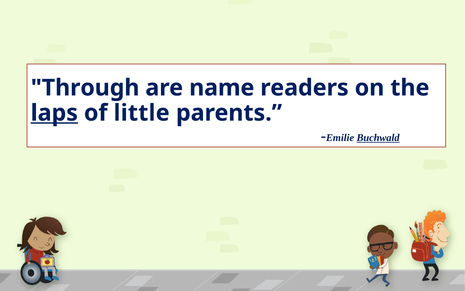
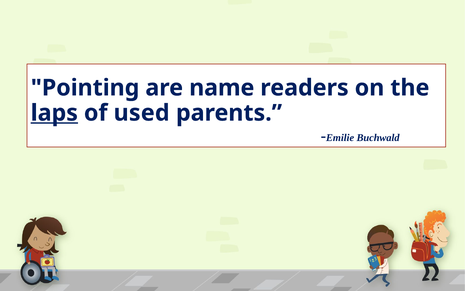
Through: Through -> Pointing
little: little -> used
Buchwald underline: present -> none
